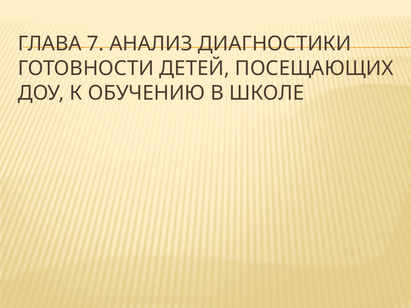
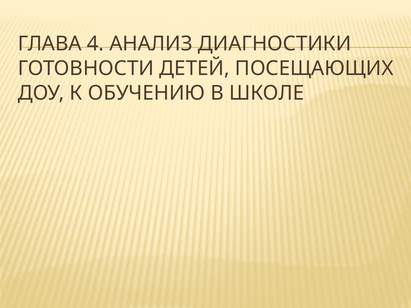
7: 7 -> 4
